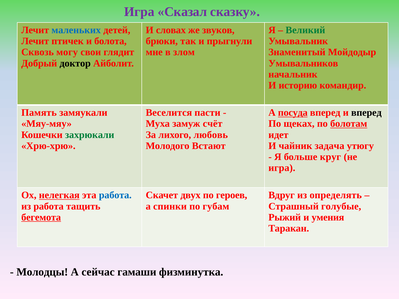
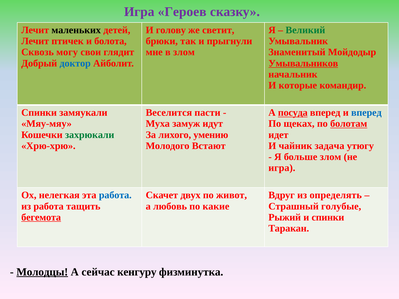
Сказал: Сказал -> Героев
маленьких colour: blue -> black
словах: словах -> голову
звуков: звуков -> светит
доктор colour: black -> blue
Умывальников underline: none -> present
историю: историю -> которые
Память at (39, 113): Память -> Спинки
вперед at (366, 113) colour: black -> blue
счёт: счёт -> идут
любовь: любовь -> умению
больше круг: круг -> злом
нелегкая underline: present -> none
героев: героев -> живот
спинки: спинки -> любовь
губам: губам -> какие
и умения: умения -> спинки
Молодцы underline: none -> present
гамаши: гамаши -> кенгуру
